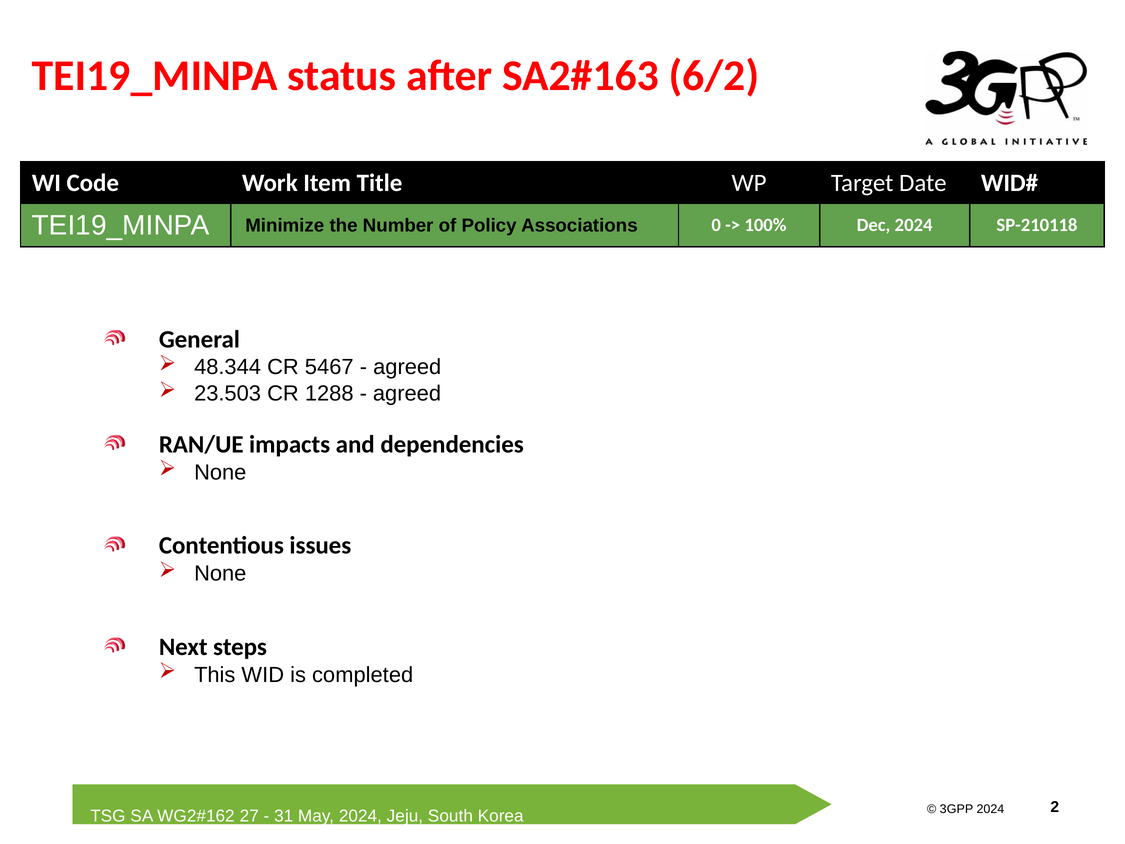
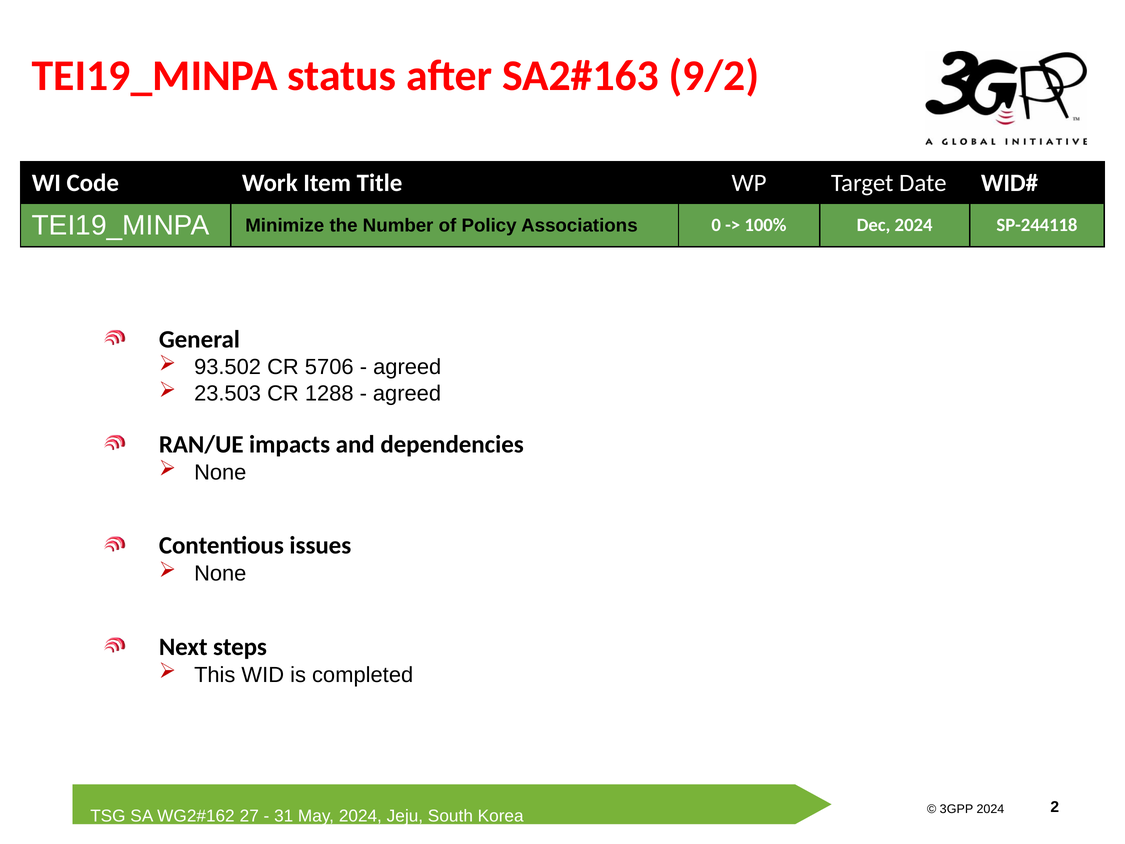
6/2: 6/2 -> 9/2
SP-210118: SP-210118 -> SP-244118
48.344: 48.344 -> 93.502
5467: 5467 -> 5706
